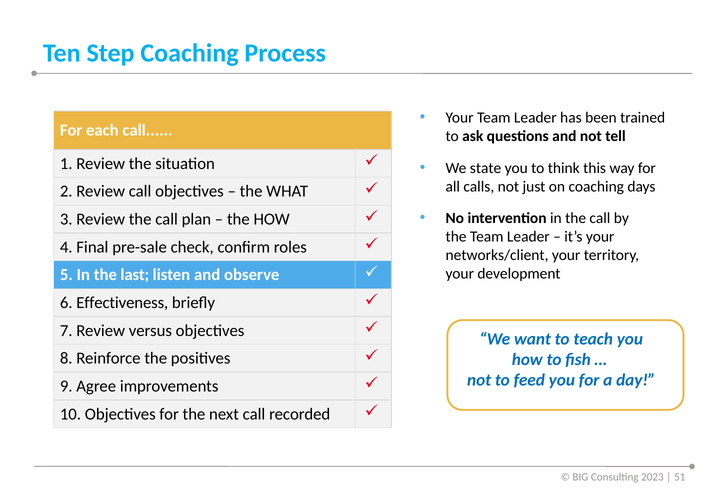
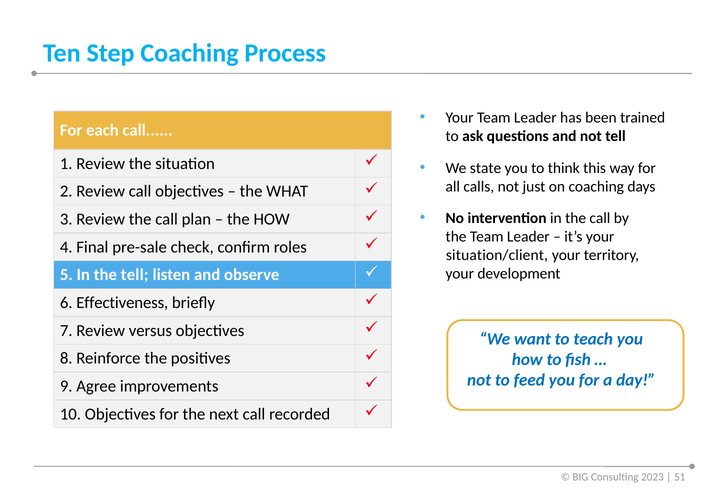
networks/client: networks/client -> situation/client
the last: last -> tell
